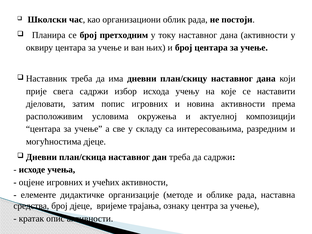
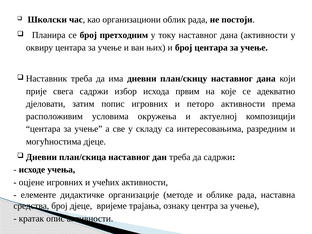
учењу: учењу -> првим
наставити: наставити -> адекватно
новина: новина -> петоро
